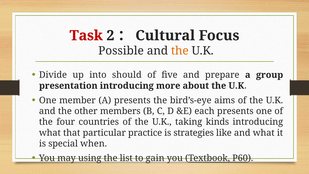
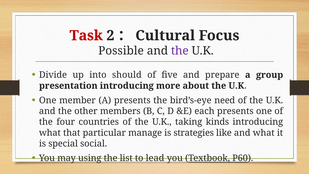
the at (180, 51) colour: orange -> purple
aims: aims -> need
practice: practice -> manage
when: when -> social
gain: gain -> lead
